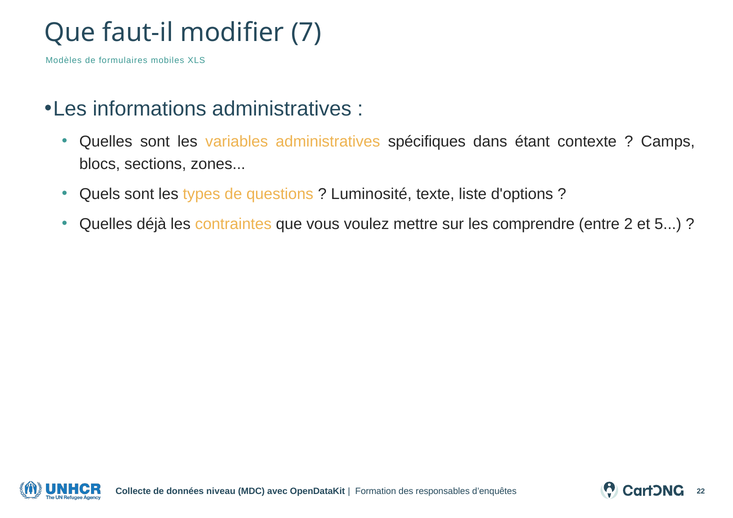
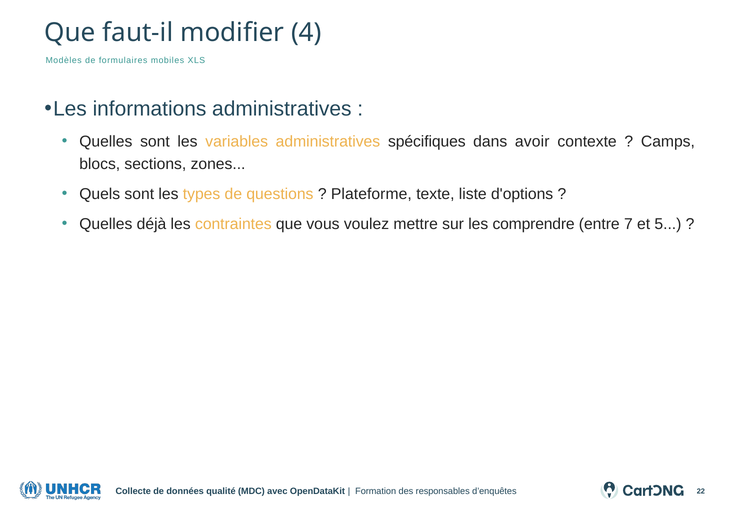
7: 7 -> 4
étant: étant -> avoir
Luminosité: Luminosité -> Plateforme
2: 2 -> 7
niveau: niveau -> qualité
